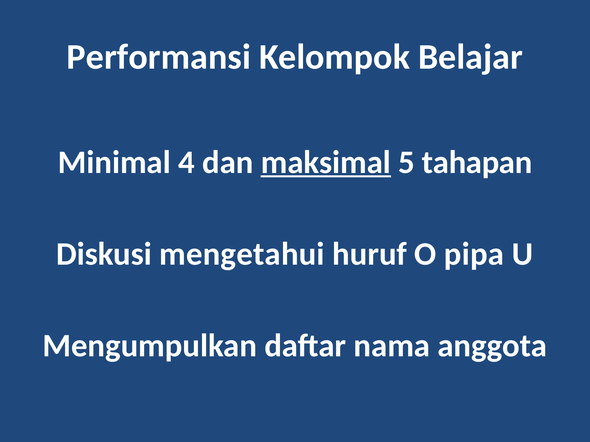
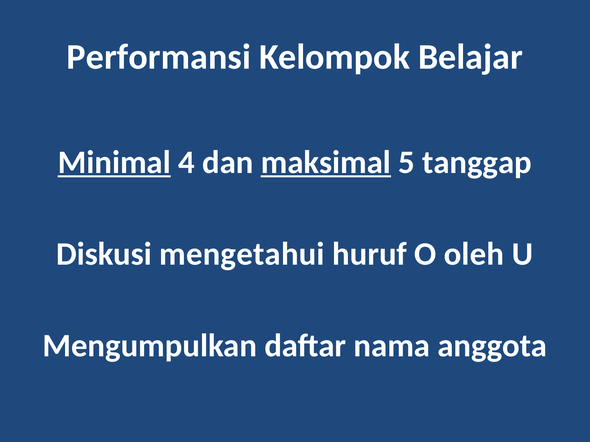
Minimal underline: none -> present
tahapan: tahapan -> tanggap
pipa: pipa -> oleh
